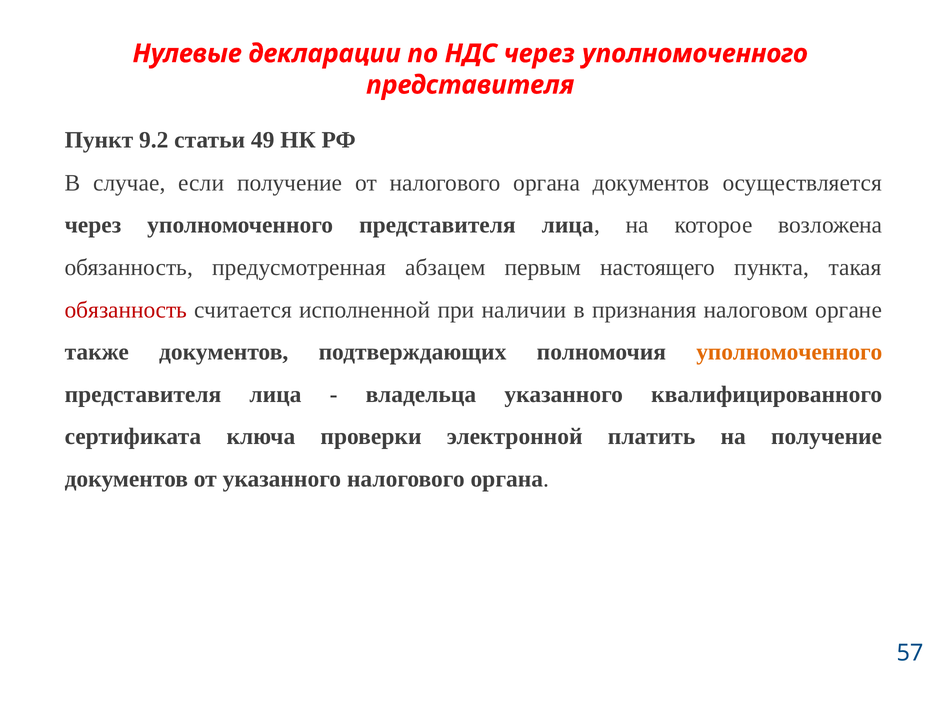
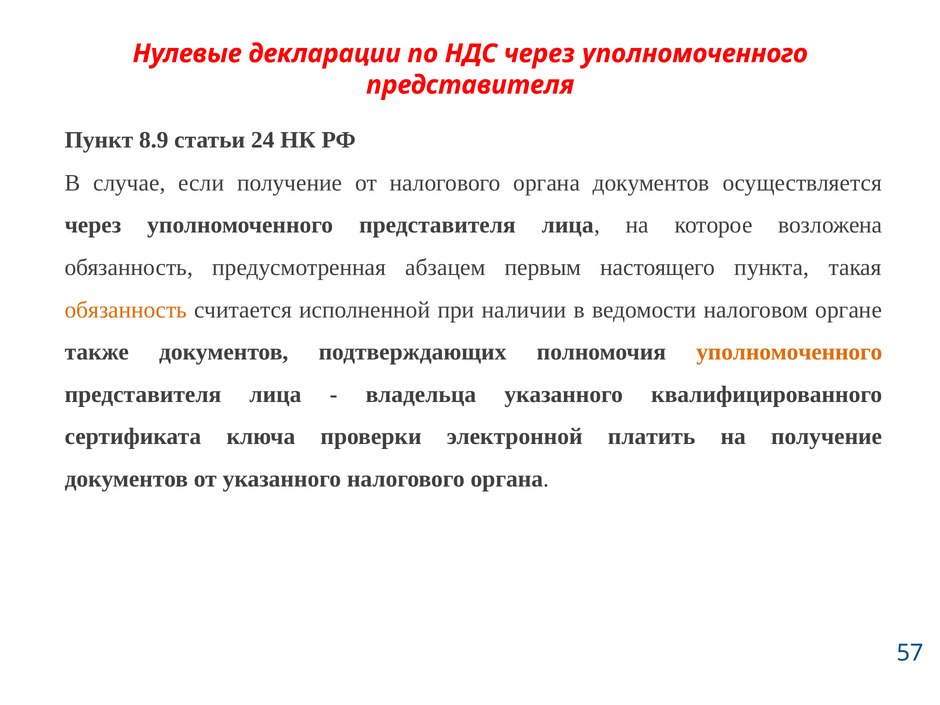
9.2: 9.2 -> 8.9
49: 49 -> 24
обязанность at (126, 310) colour: red -> orange
признания: признания -> ведомости
